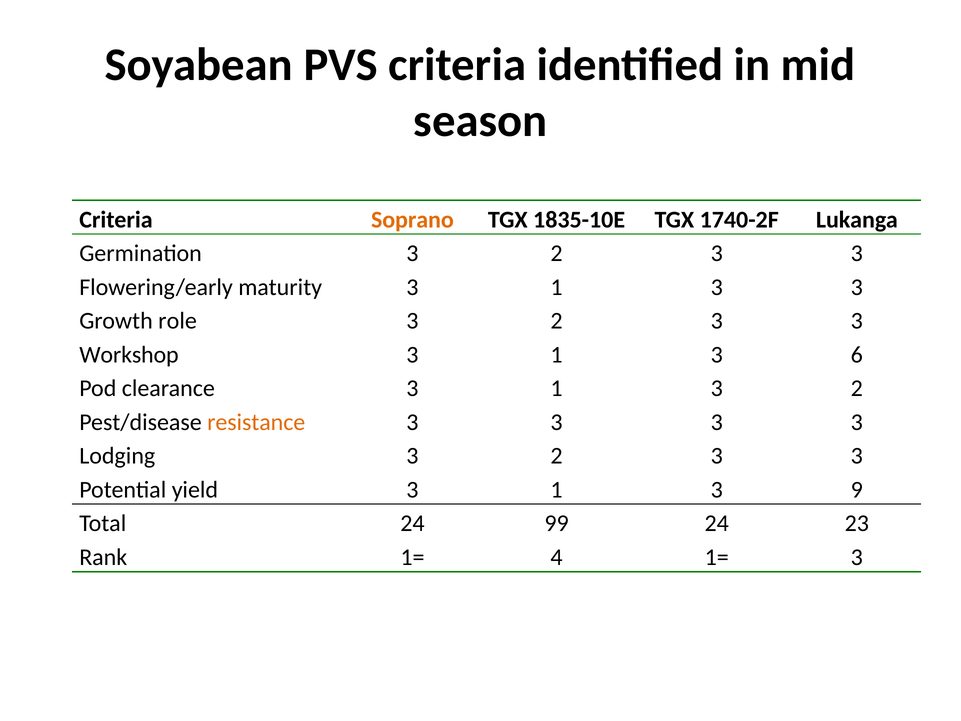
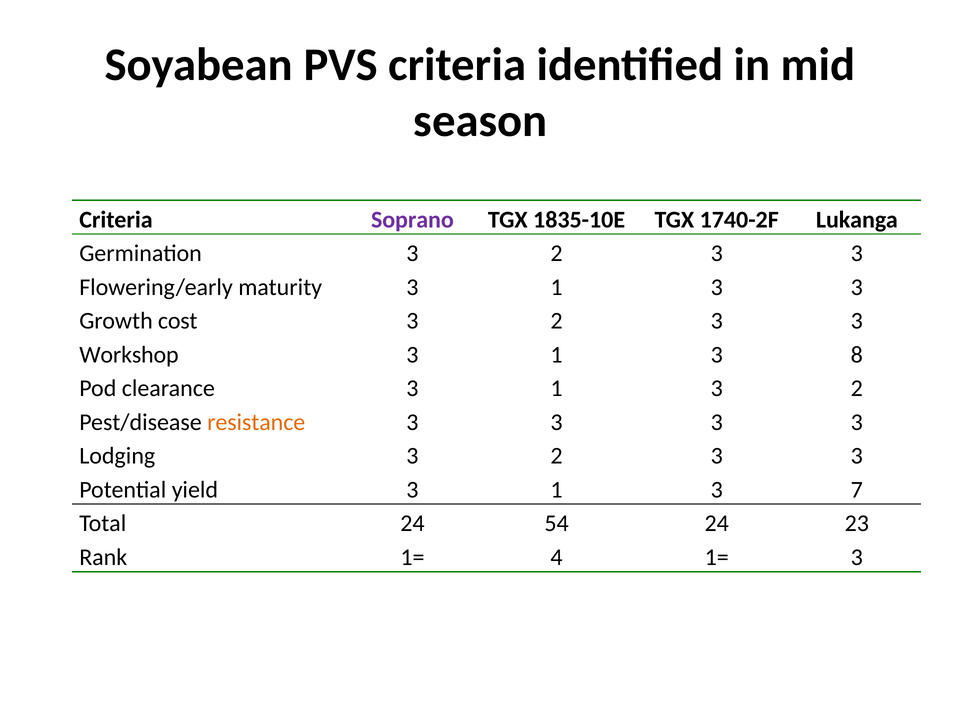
Soprano colour: orange -> purple
role: role -> cost
6: 6 -> 8
9: 9 -> 7
99: 99 -> 54
